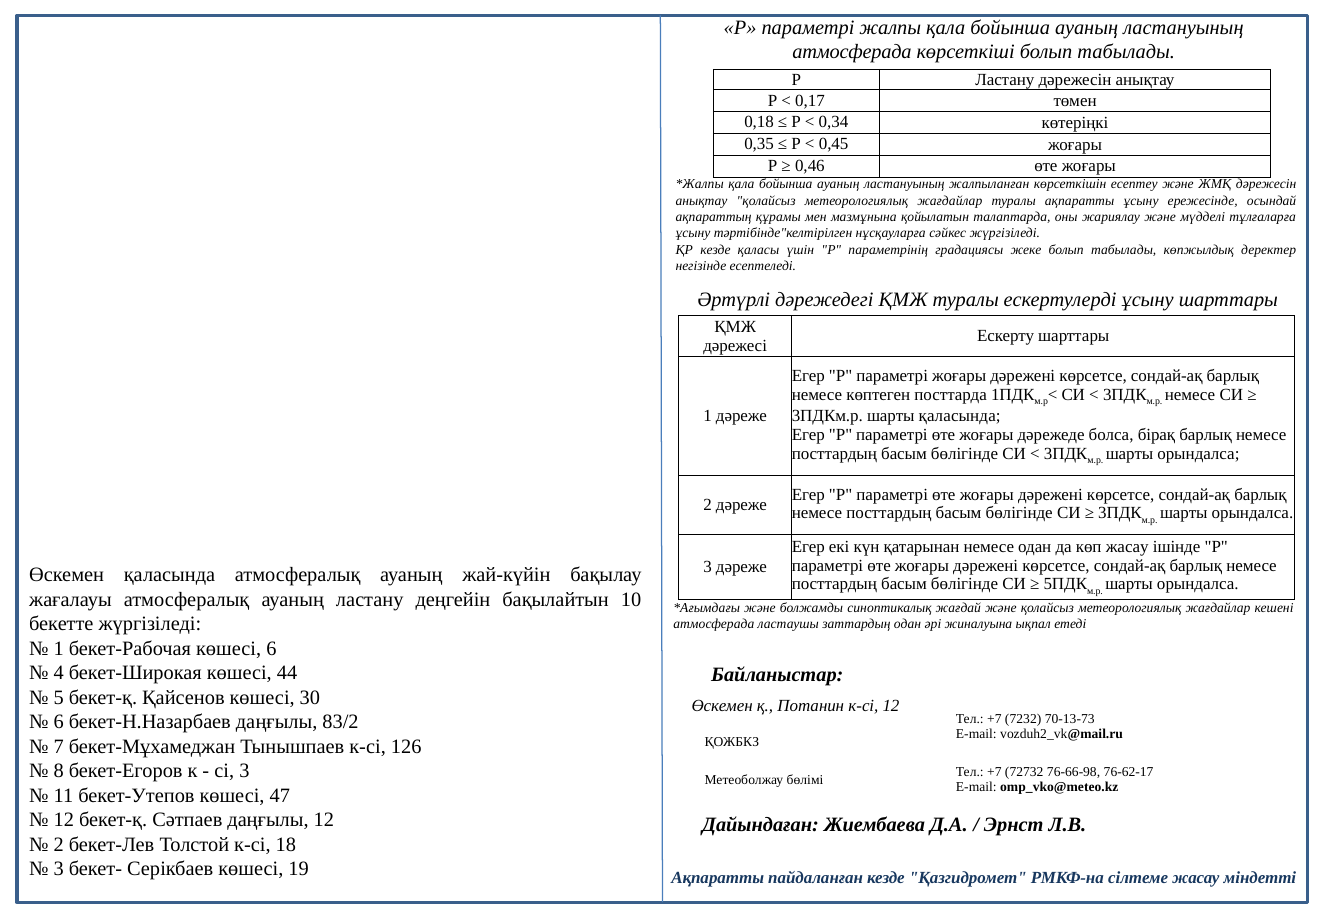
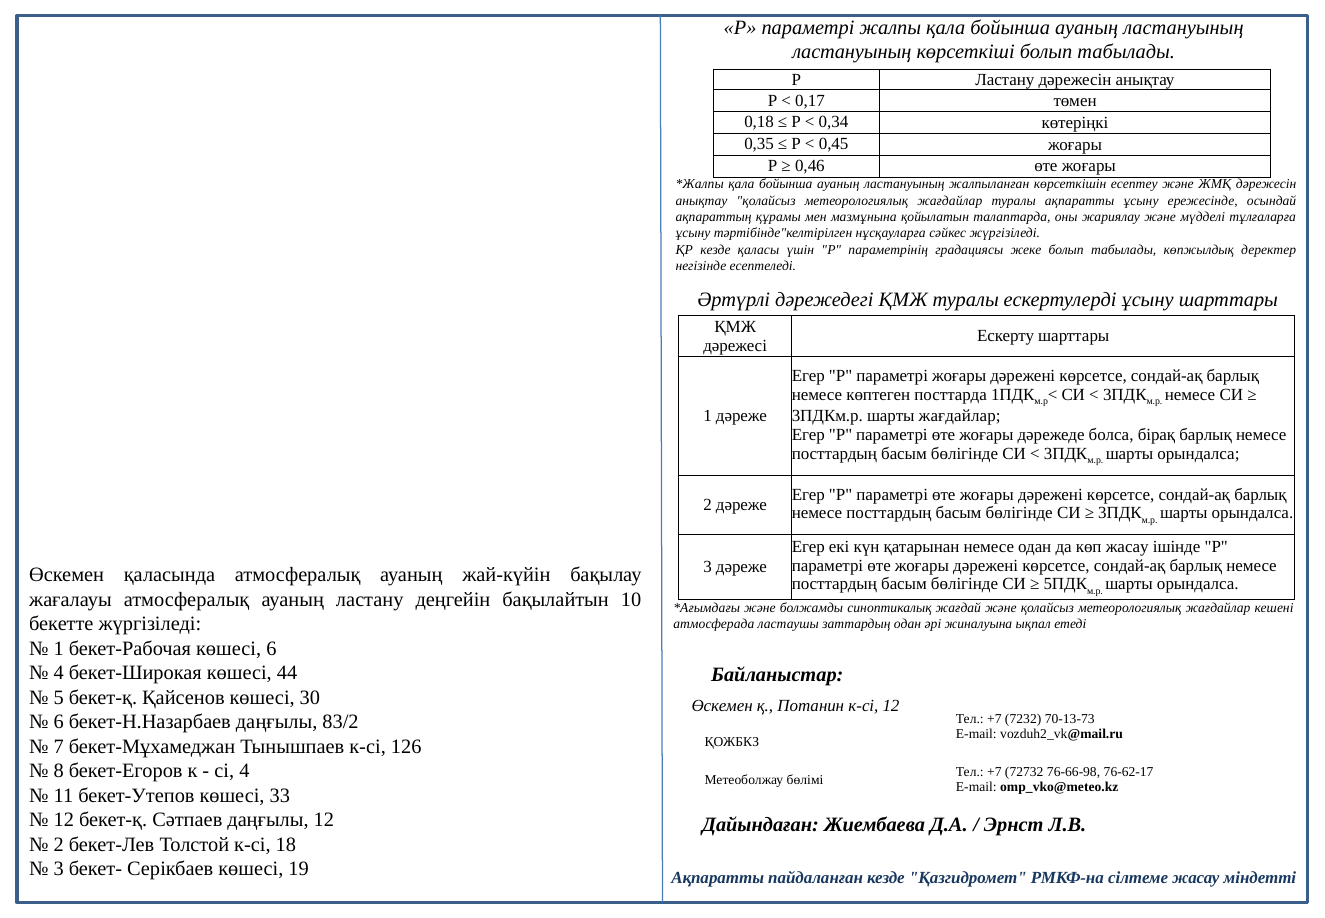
атмосферада at (852, 52): атмосферада -> ластануының
шарты қаласында: қаласында -> жағдайлар
сі 3: 3 -> 4
47: 47 -> 33
